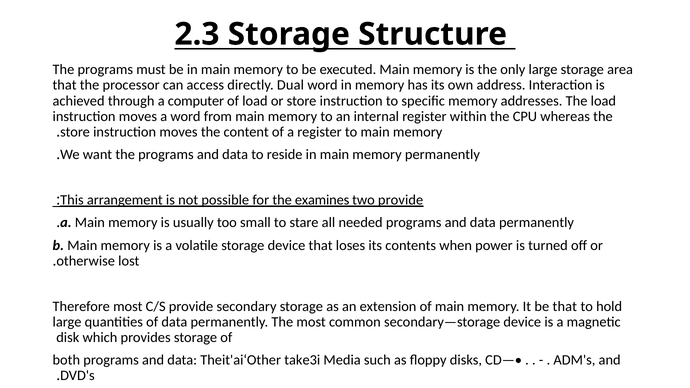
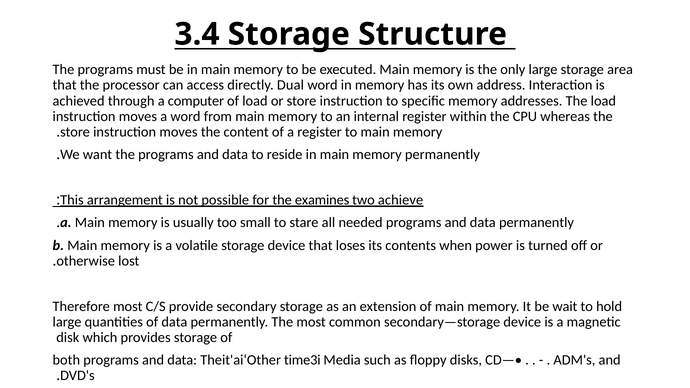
2.3: 2.3 -> 3.4
two provide: provide -> achieve
be that: that -> wait
take3i: take3i -> time3i
